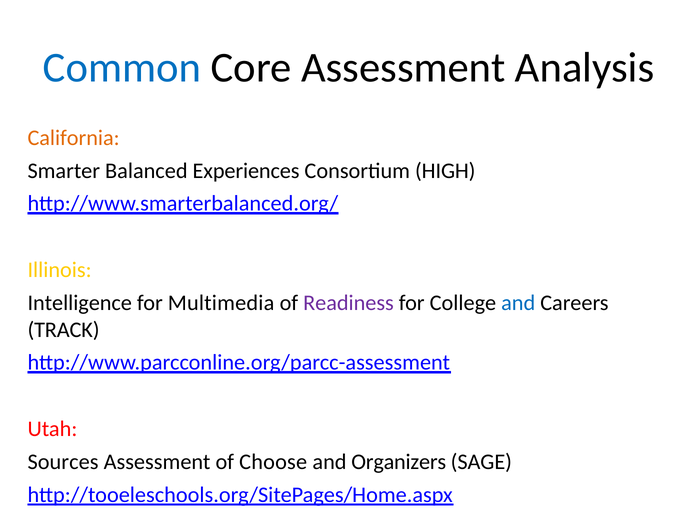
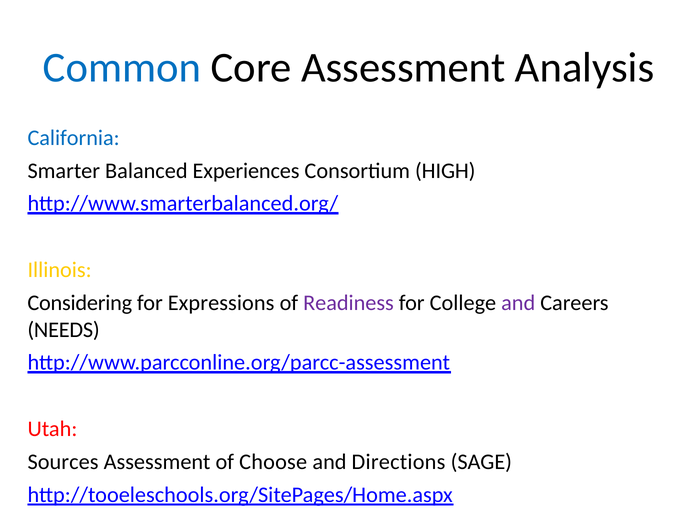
California colour: orange -> blue
Intelligence: Intelligence -> Considering
Multimedia: Multimedia -> Expressions
and at (518, 303) colour: blue -> purple
TRACK: TRACK -> NEEDS
Organizers: Organizers -> Directions
